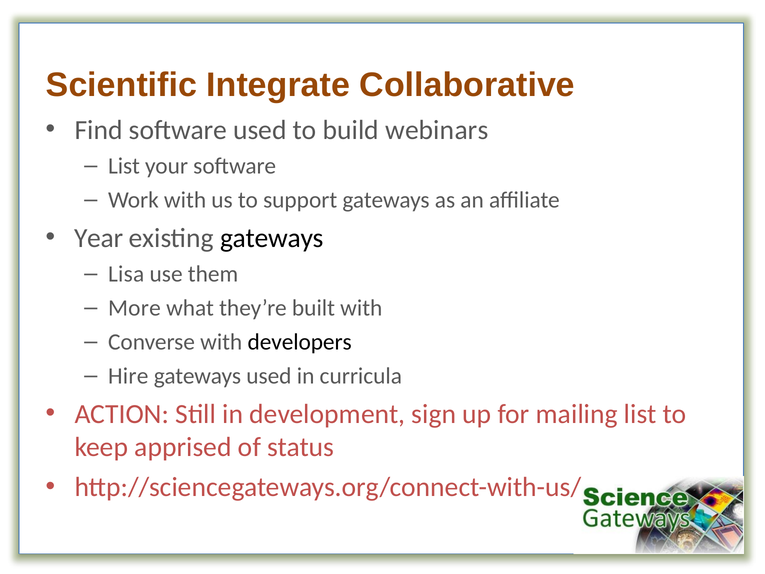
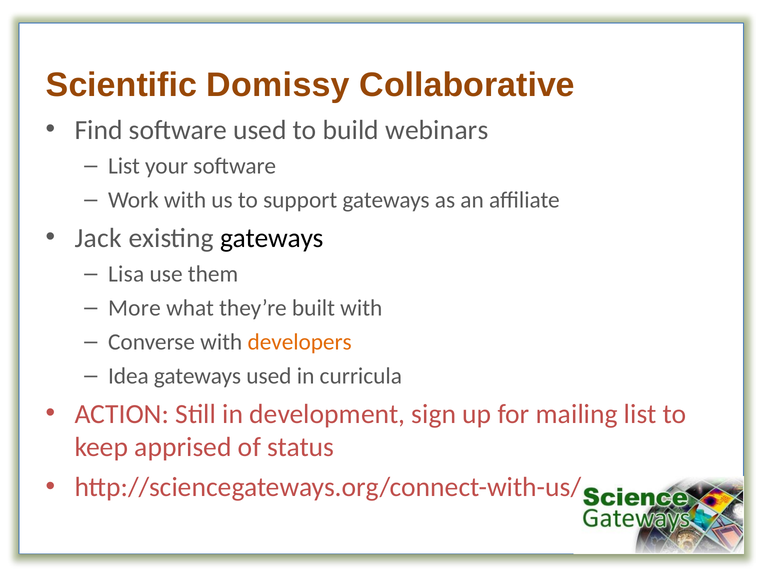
Integrate: Integrate -> Domissy
Year: Year -> Jack
developers colour: black -> orange
Hire: Hire -> Idea
